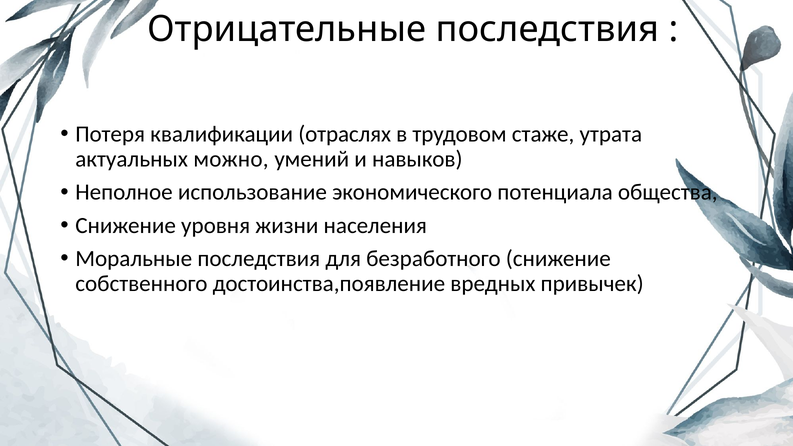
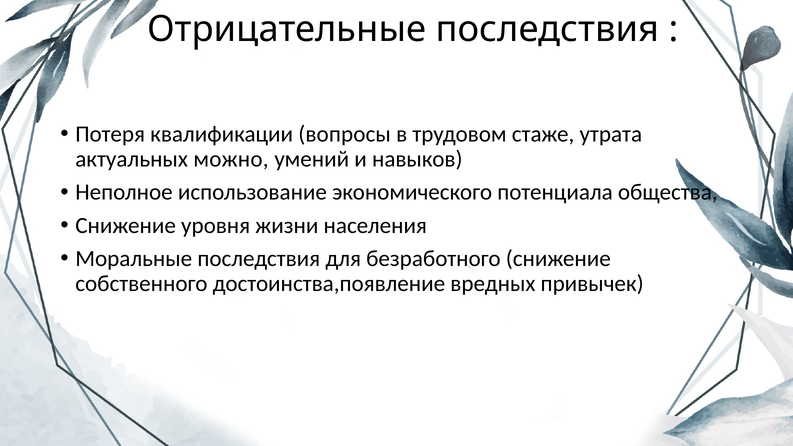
отраслях: отраслях -> вопросы
